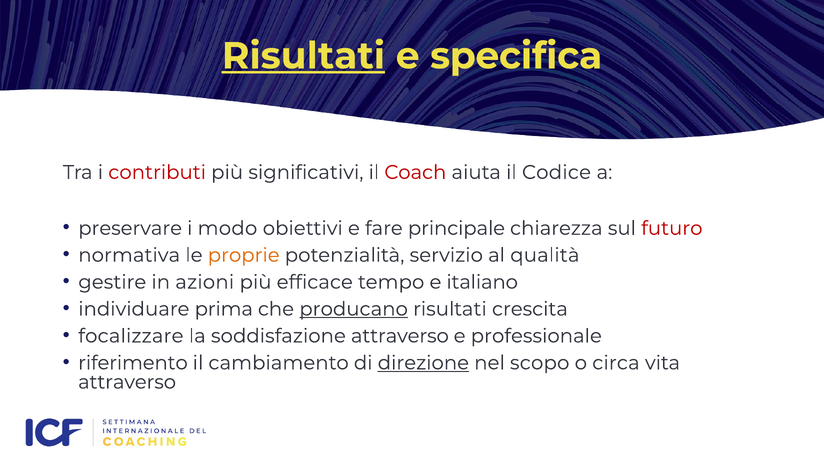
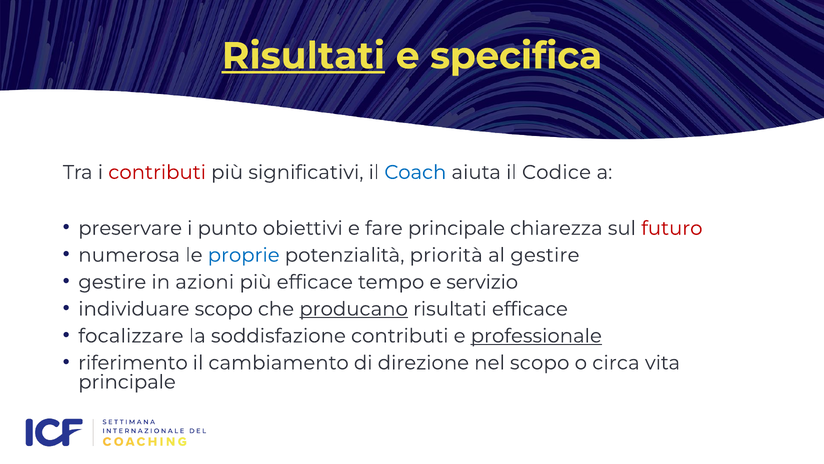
Coach colour: red -> blue
modo: modo -> punto
normativa: normativa -> numerosa
proprie colour: orange -> blue
servizio: servizio -> priorità
al qualità: qualità -> gestire
italiano: italiano -> servizio
individuare prima: prima -> scopo
risultati crescita: crescita -> efficace
soddisfazione attraverso: attraverso -> contributi
professionale underline: none -> present
direzione underline: present -> none
attraverso at (127, 382): attraverso -> principale
